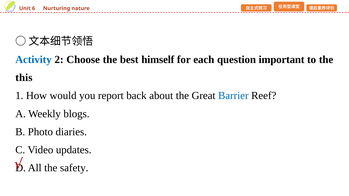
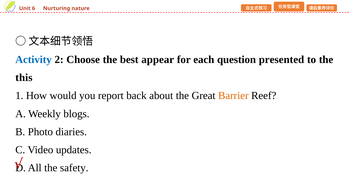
himself: himself -> appear
important: important -> presented
Barrier colour: blue -> orange
